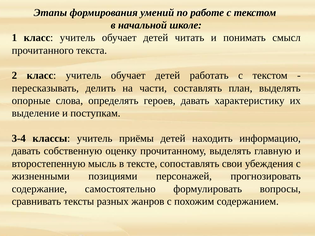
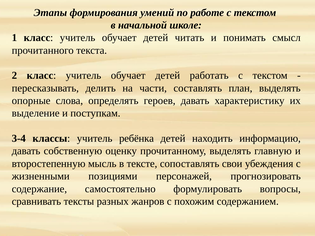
приёмы: приёмы -> ребёнка
